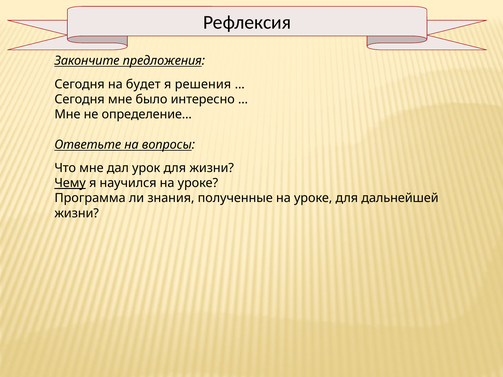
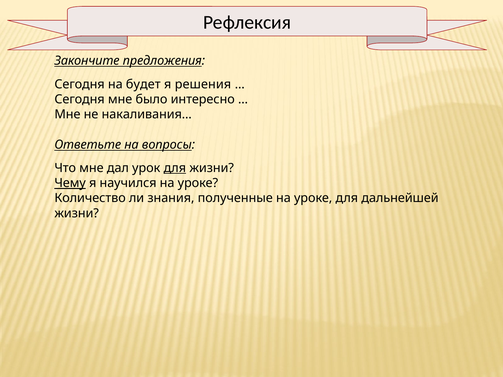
определение…: определение… -> накаливания…
для at (175, 168) underline: none -> present
Программа: Программа -> Количество
